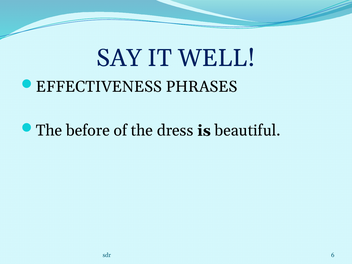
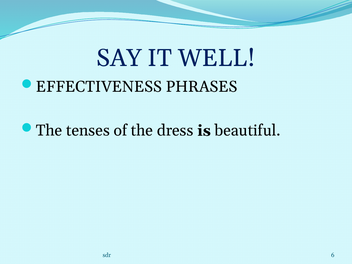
before: before -> tenses
